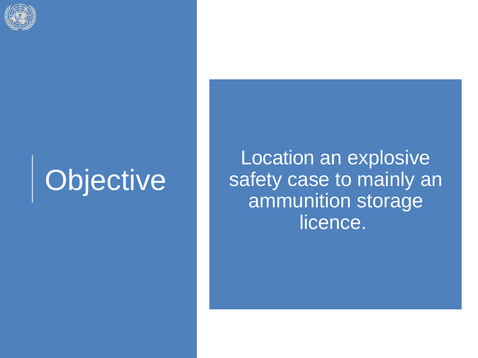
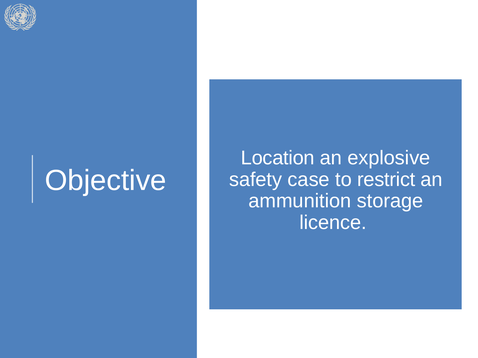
mainly: mainly -> restrict
